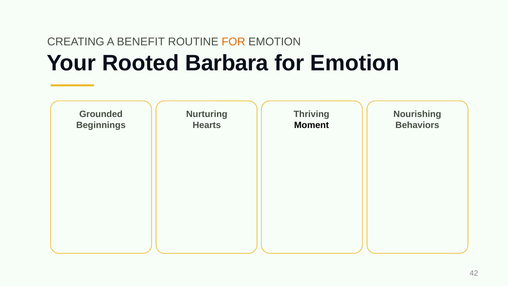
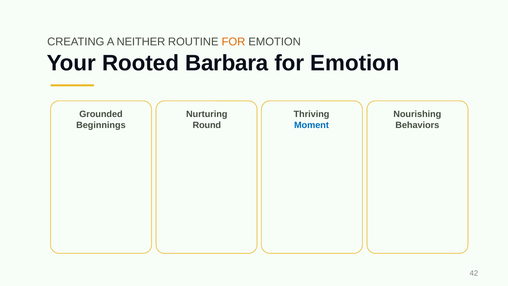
BENEFIT: BENEFIT -> NEITHER
Hearts: Hearts -> Round
Moment colour: black -> blue
